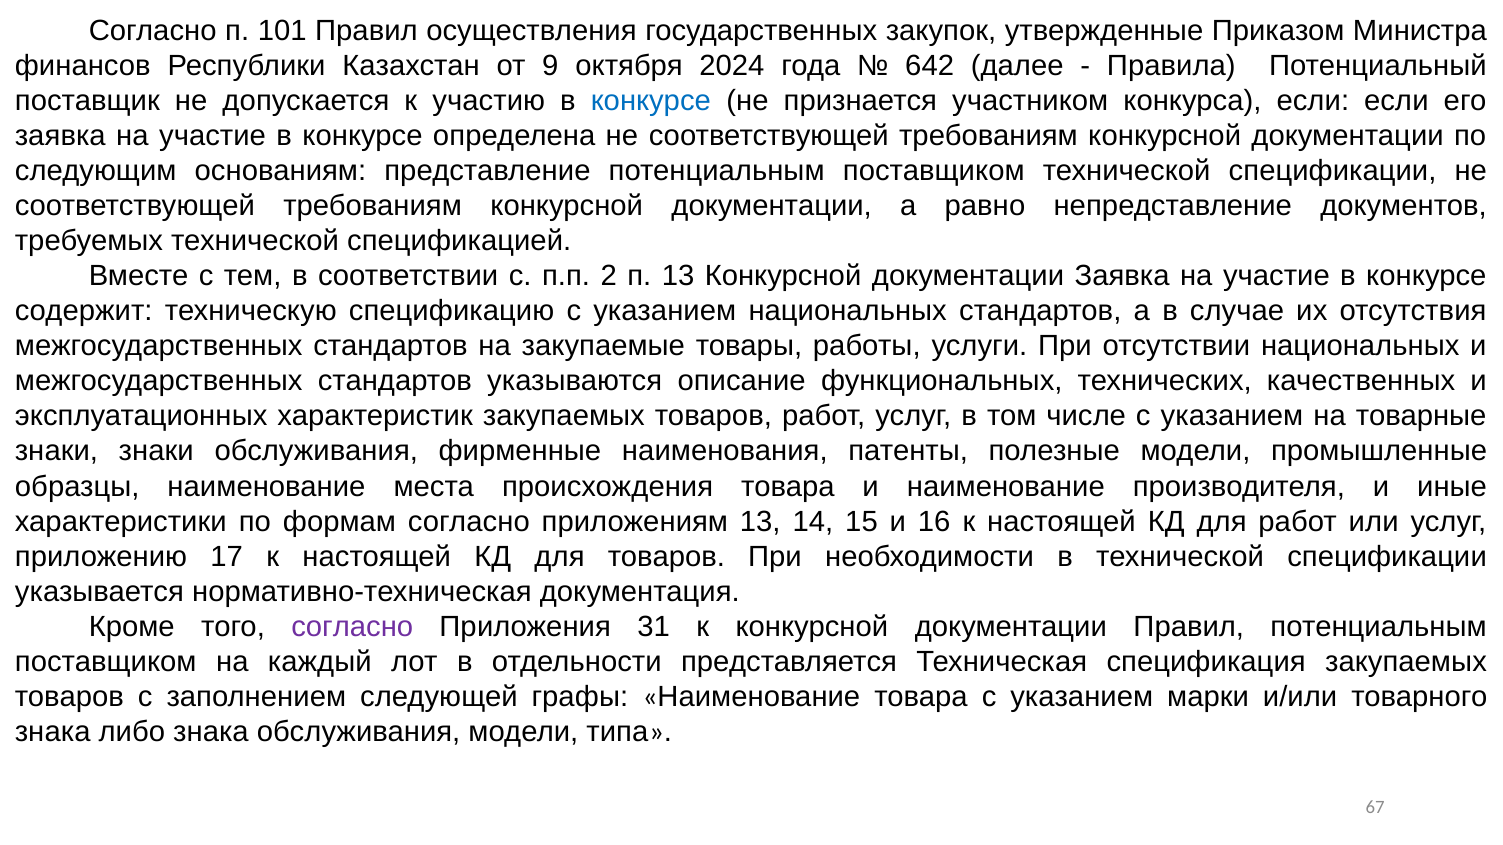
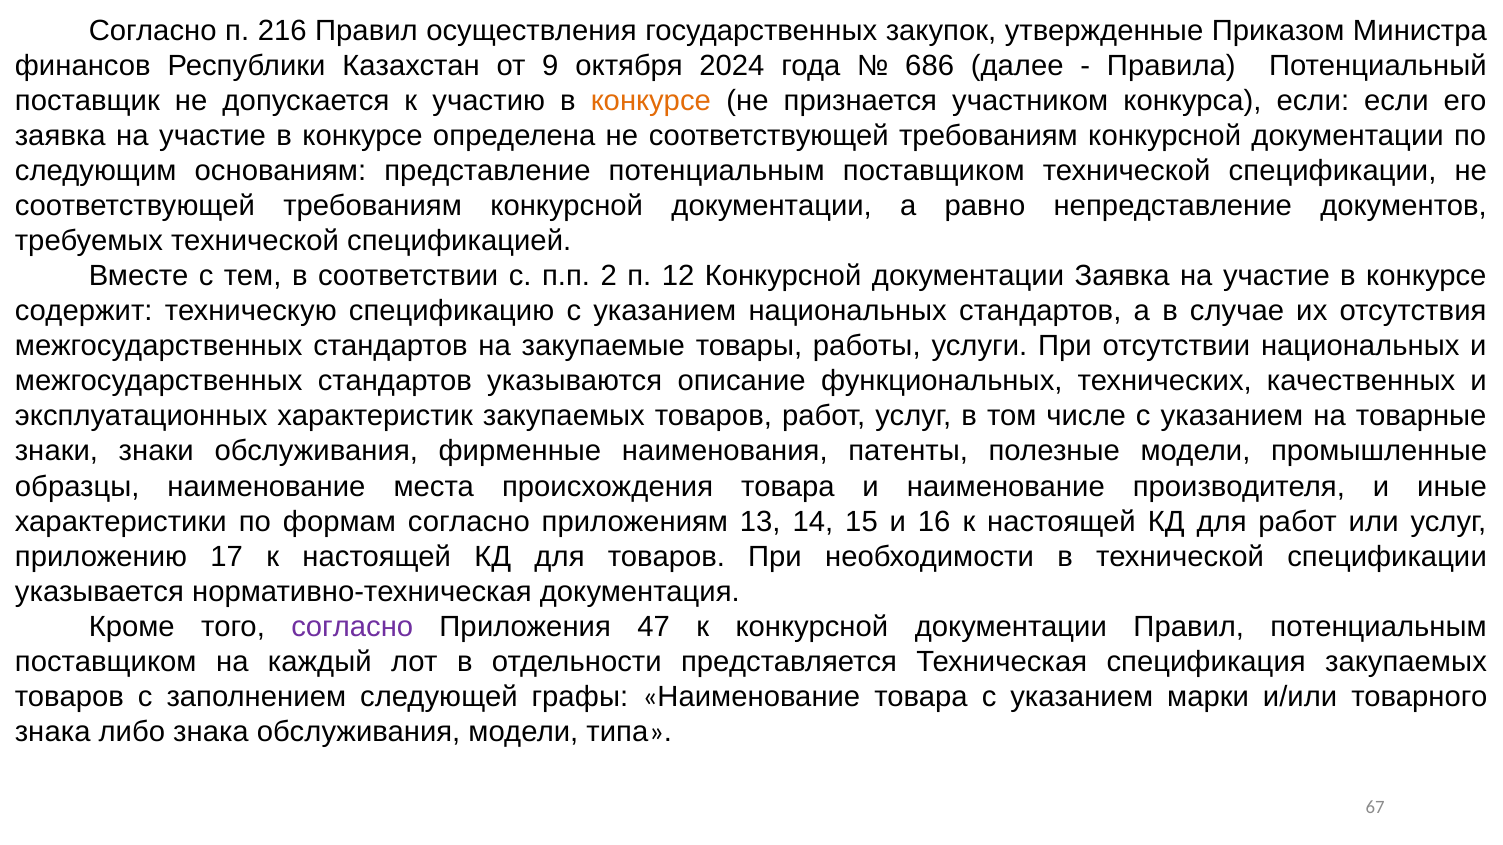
101: 101 -> 216
642: 642 -> 686
конкурсе at (651, 101) colour: blue -> orange
п 13: 13 -> 12
31: 31 -> 47
